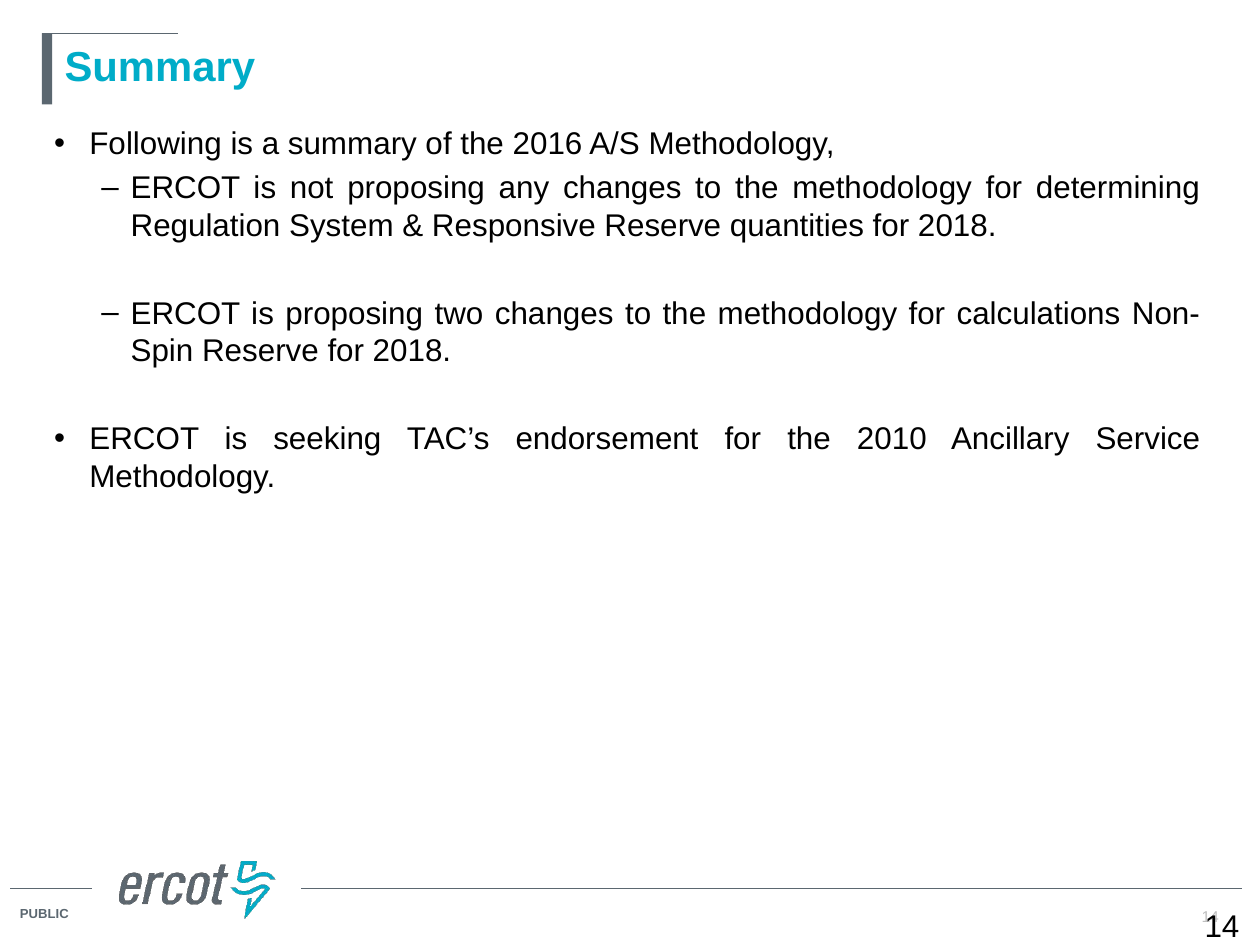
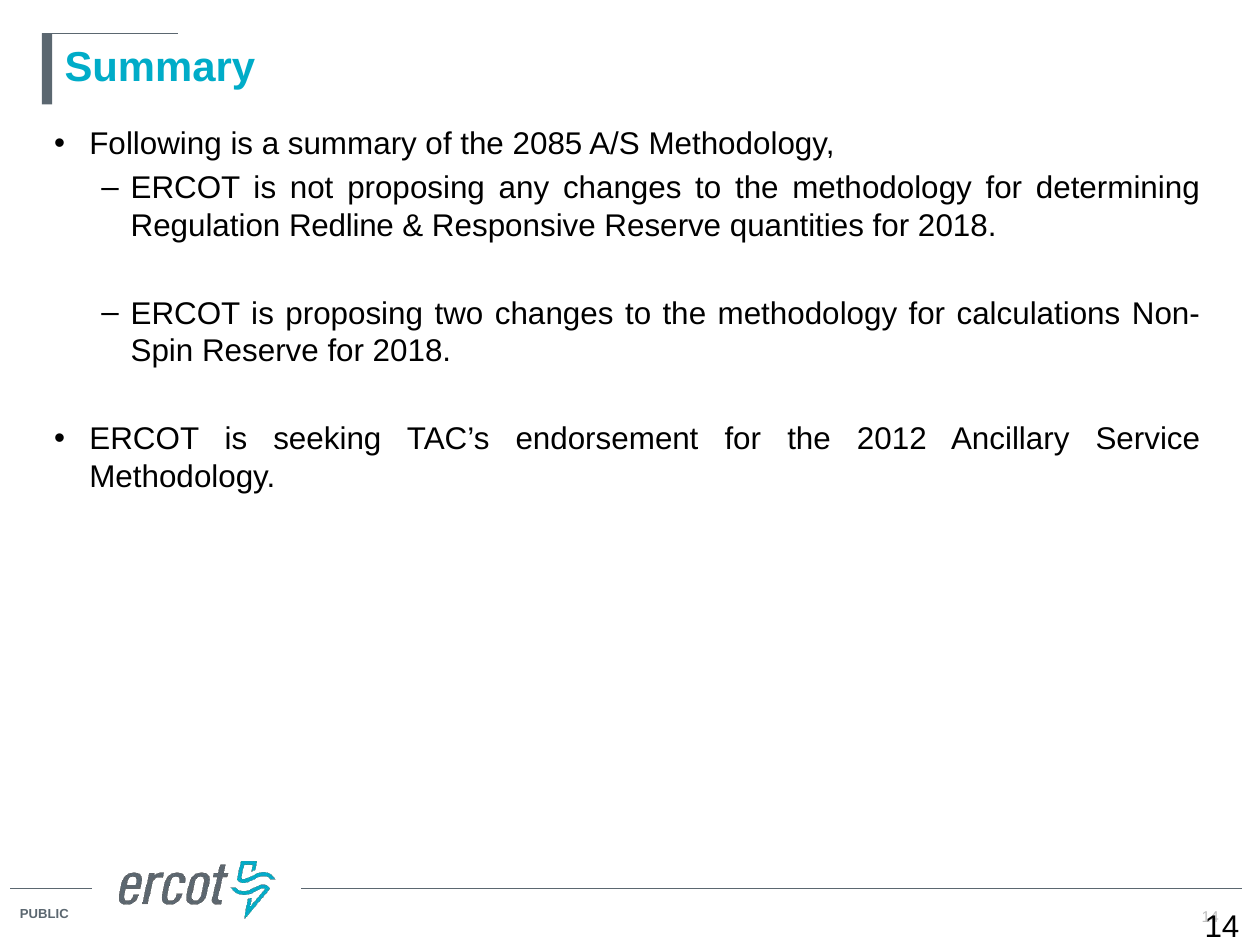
2016: 2016 -> 2085
System: System -> Redline
2010: 2010 -> 2012
